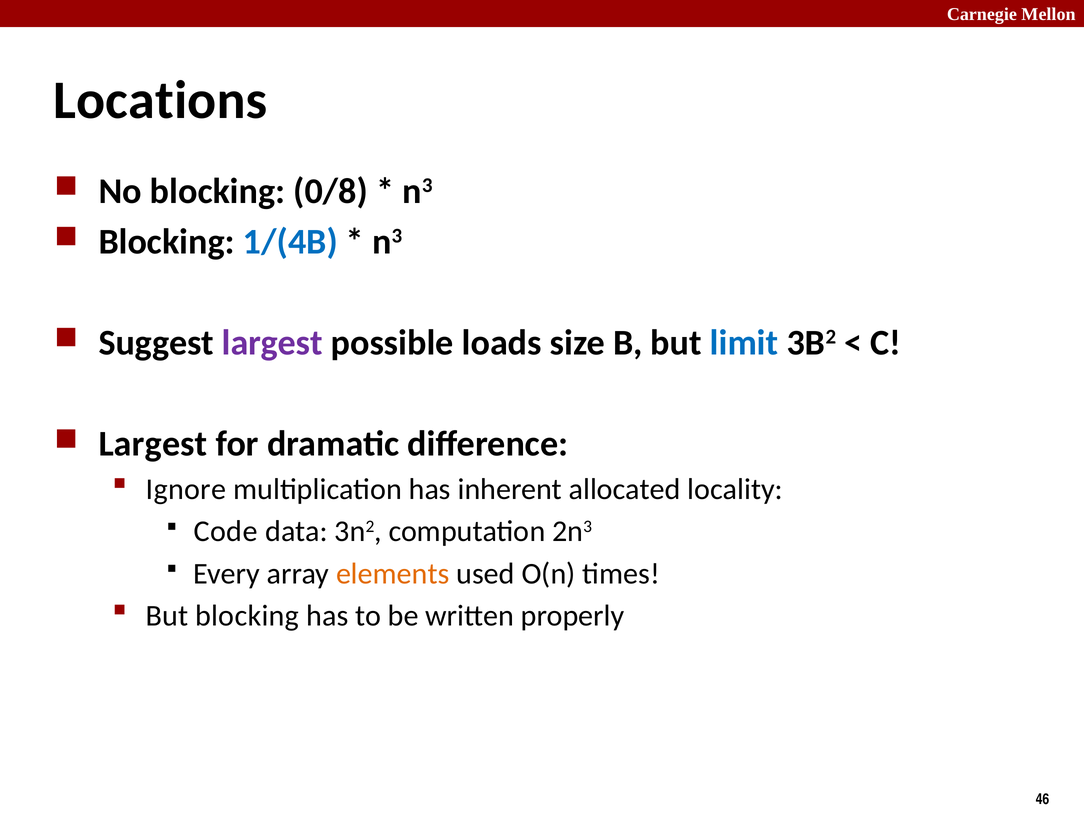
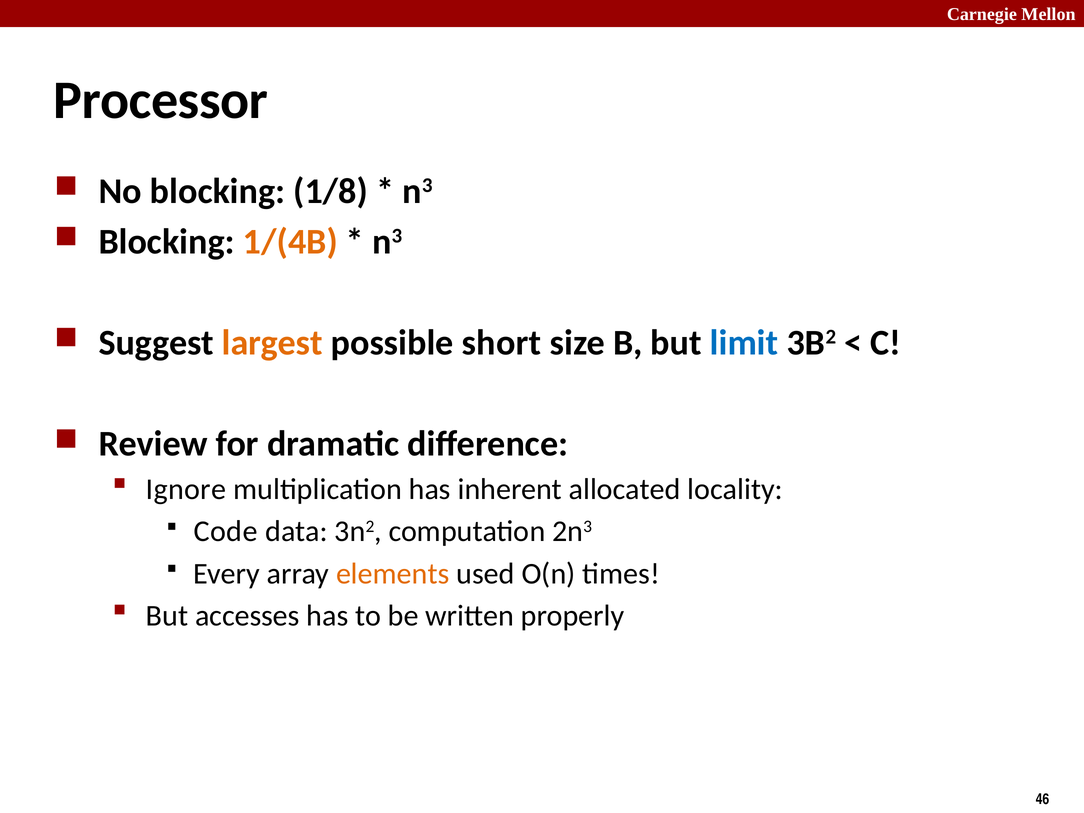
Locations: Locations -> Processor
0/8: 0/8 -> 1/8
1/(4B colour: blue -> orange
largest at (272, 343) colour: purple -> orange
loads: loads -> short
Largest at (153, 444): Largest -> Review
But blocking: blocking -> accesses
